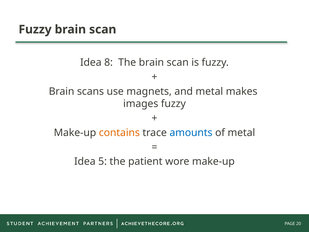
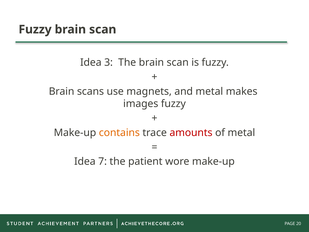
8: 8 -> 3
amounts colour: blue -> red
5: 5 -> 7
